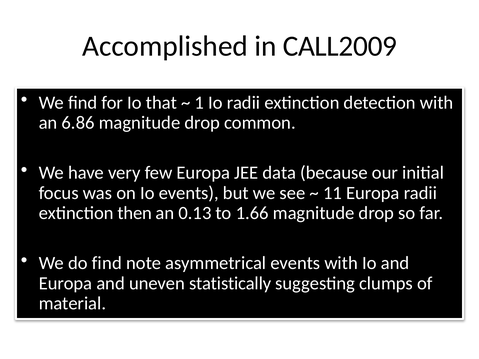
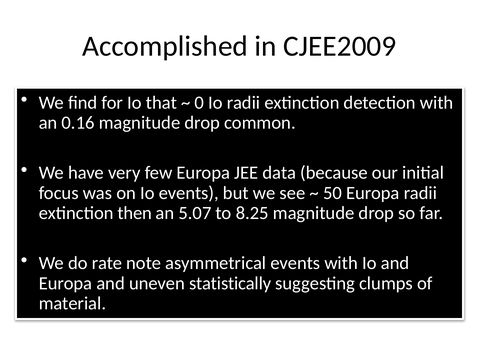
CALL2009: CALL2009 -> CJEE2009
1: 1 -> 0
6.86: 6.86 -> 0.16
11: 11 -> 50
0.13: 0.13 -> 5.07
1.66: 1.66 -> 8.25
do find: find -> rate
